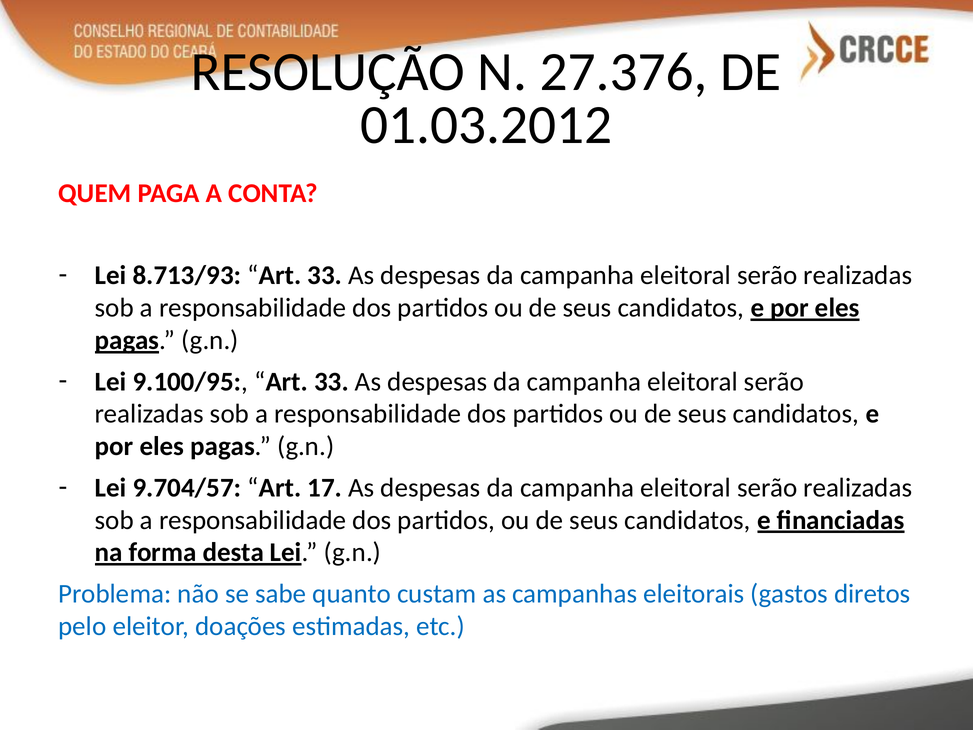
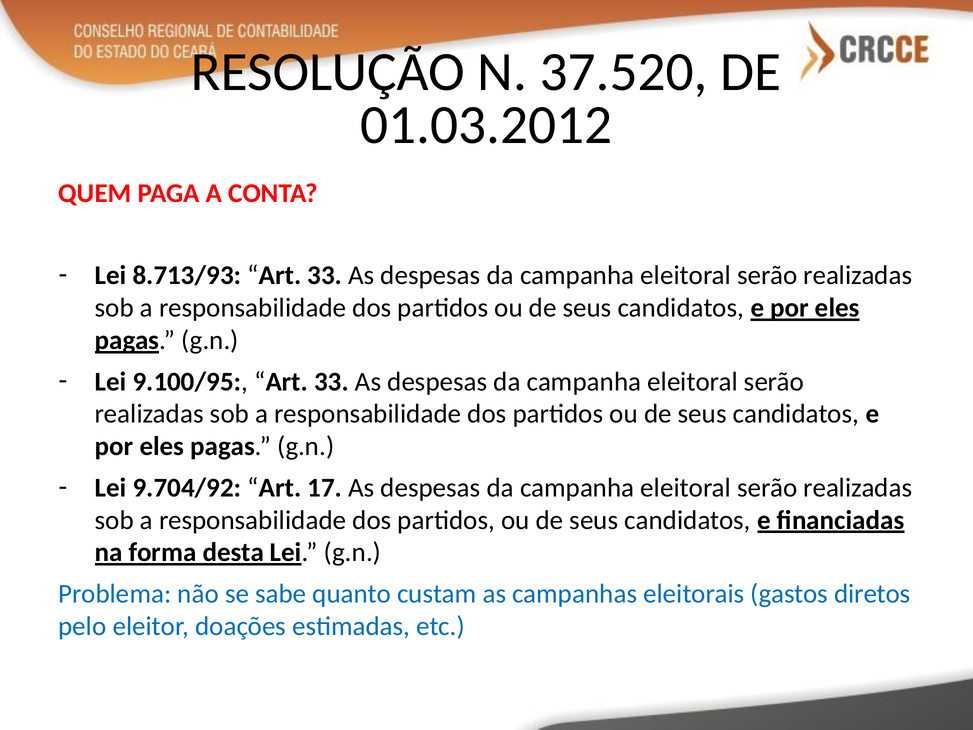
27.376: 27.376 -> 37.520
9.704/57: 9.704/57 -> 9.704/92
